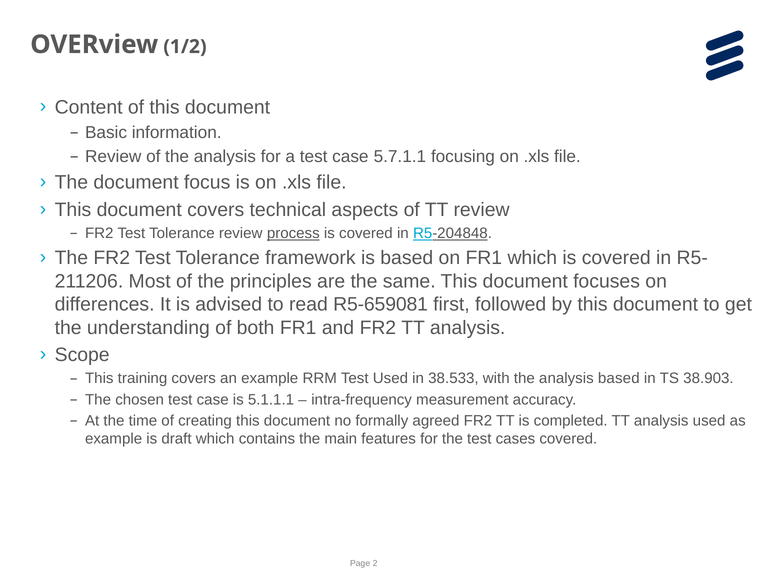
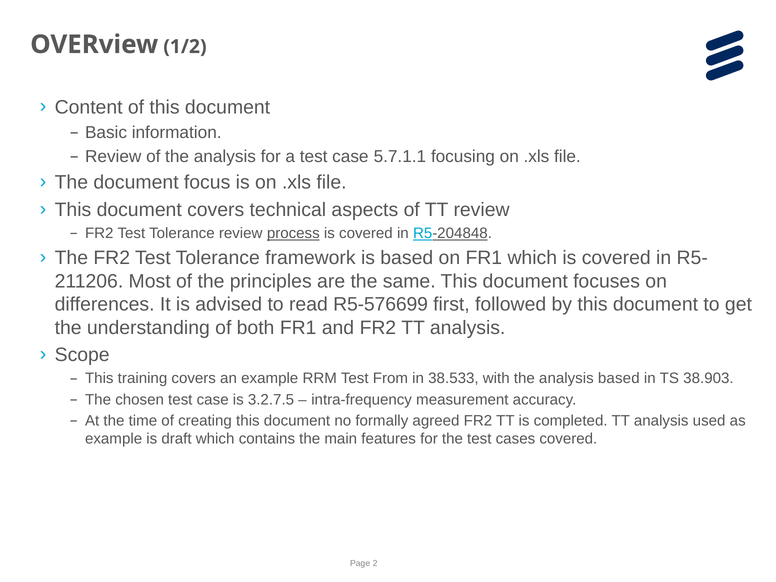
R5-659081: R5-659081 -> R5-576699
Test Used: Used -> From
5.1.1.1: 5.1.1.1 -> 3.2.7.5
